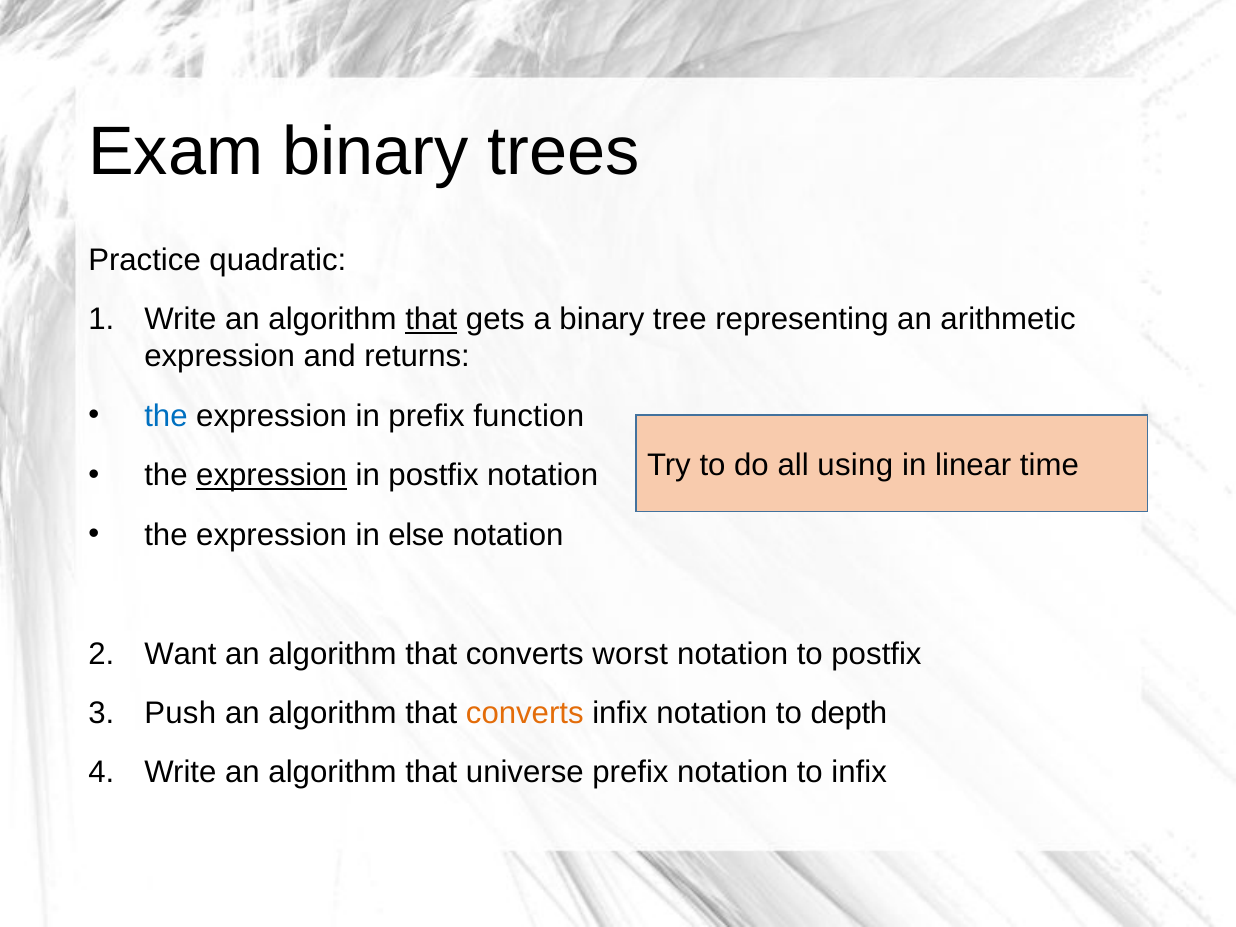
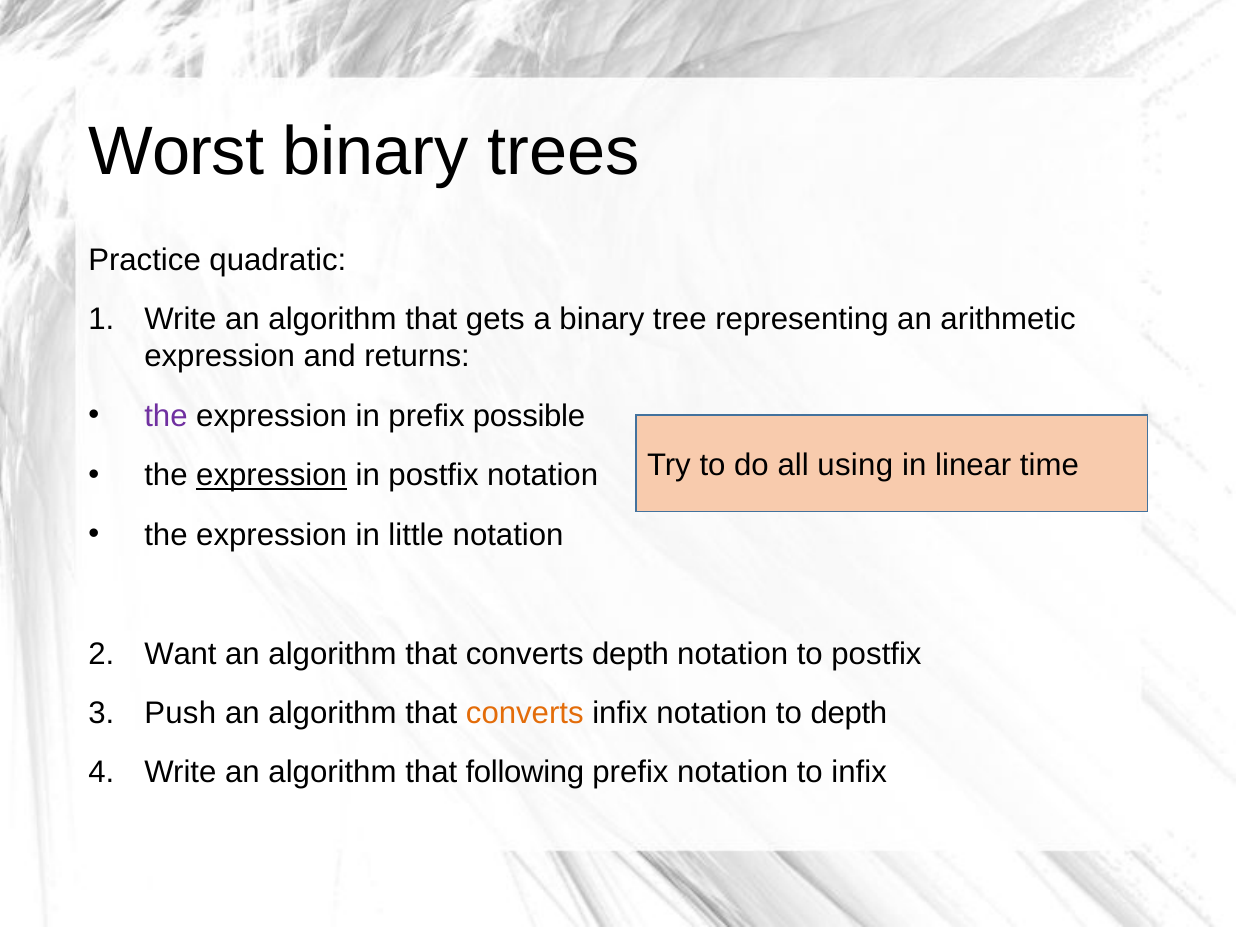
Exam: Exam -> Worst
that at (431, 319) underline: present -> none
the at (166, 416) colour: blue -> purple
function: function -> possible
else: else -> little
converts worst: worst -> depth
universe: universe -> following
